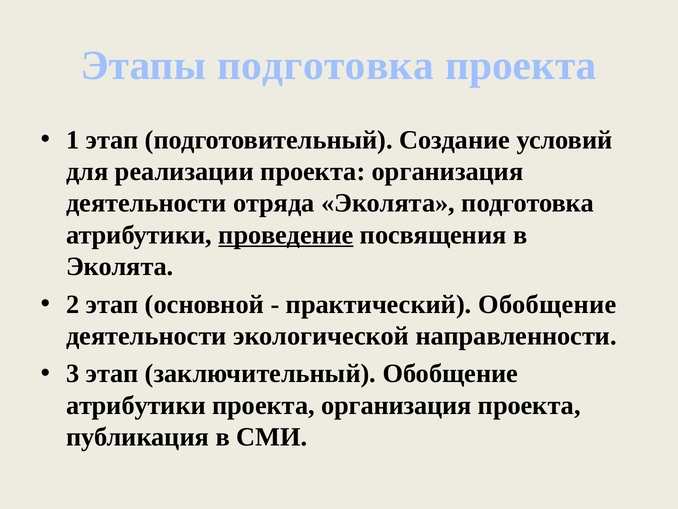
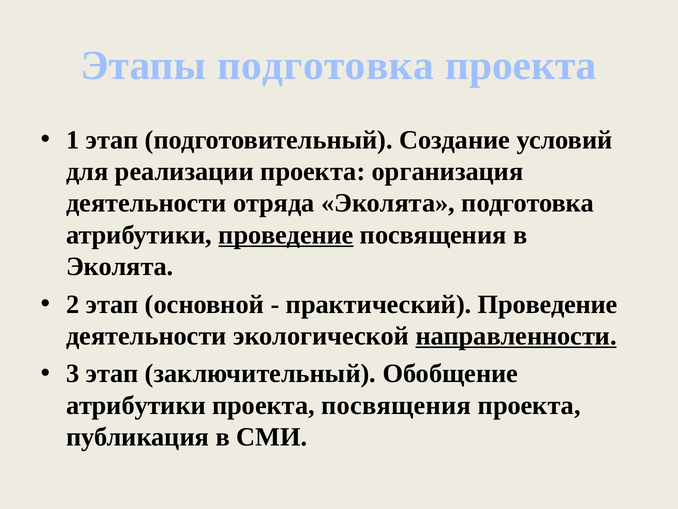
практический Обобщение: Обобщение -> Проведение
направленности underline: none -> present
организация at (396, 405): организация -> посвящения
